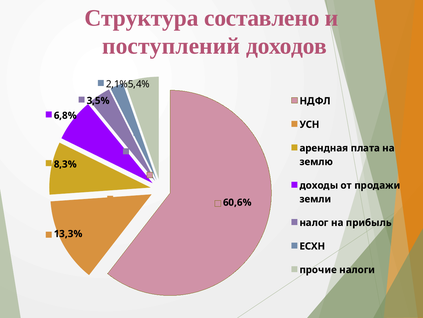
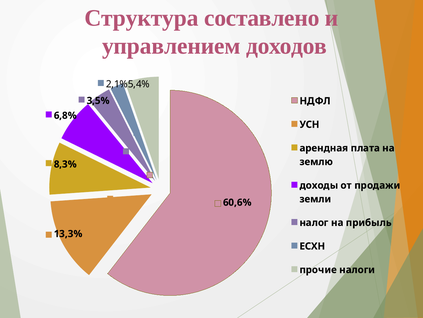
поступлений: поступлений -> управлением
